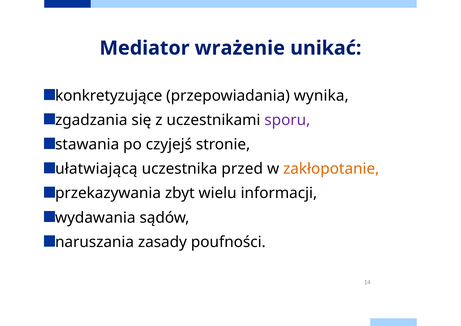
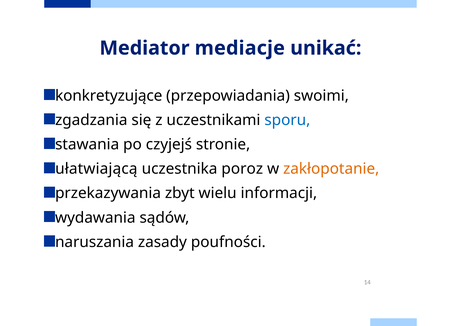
wrażenie: wrażenie -> mediacje
wynika: wynika -> swoimi
sporu colour: purple -> blue
przed: przed -> poroz
